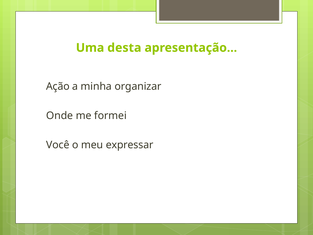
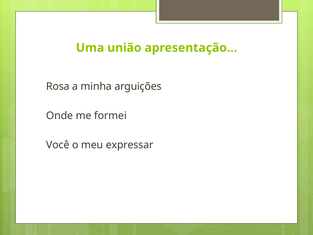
desta: desta -> união
Ação: Ação -> Rosa
organizar: organizar -> arguições
